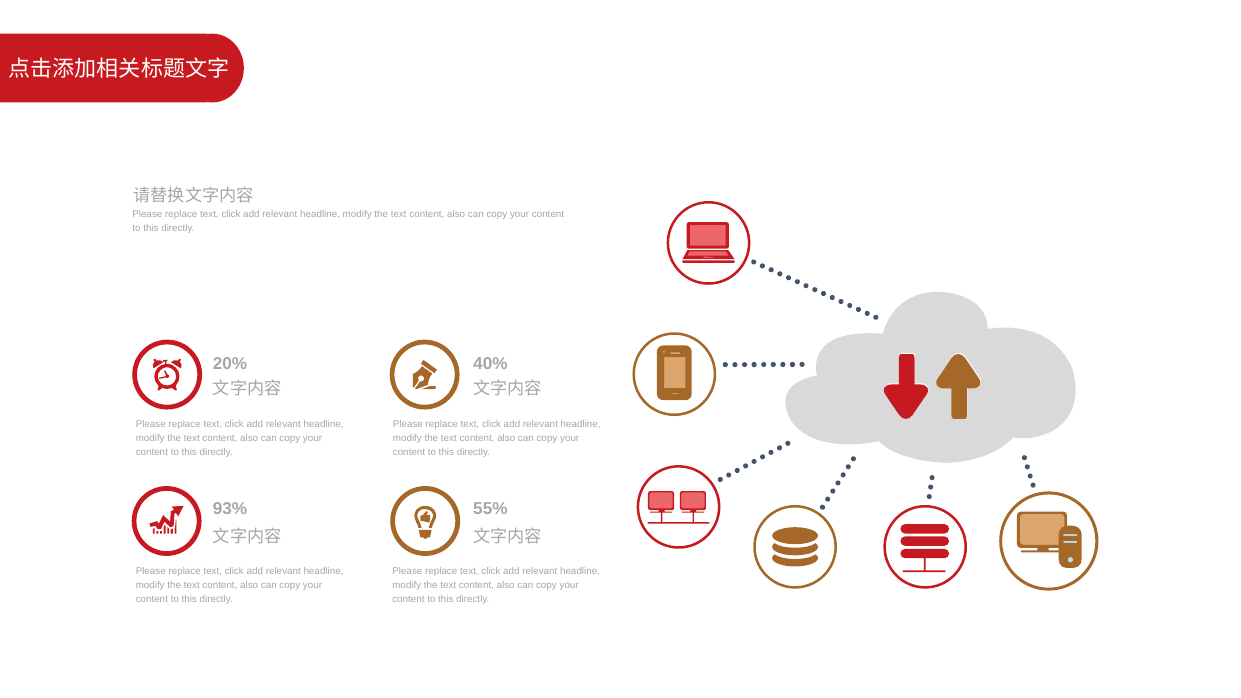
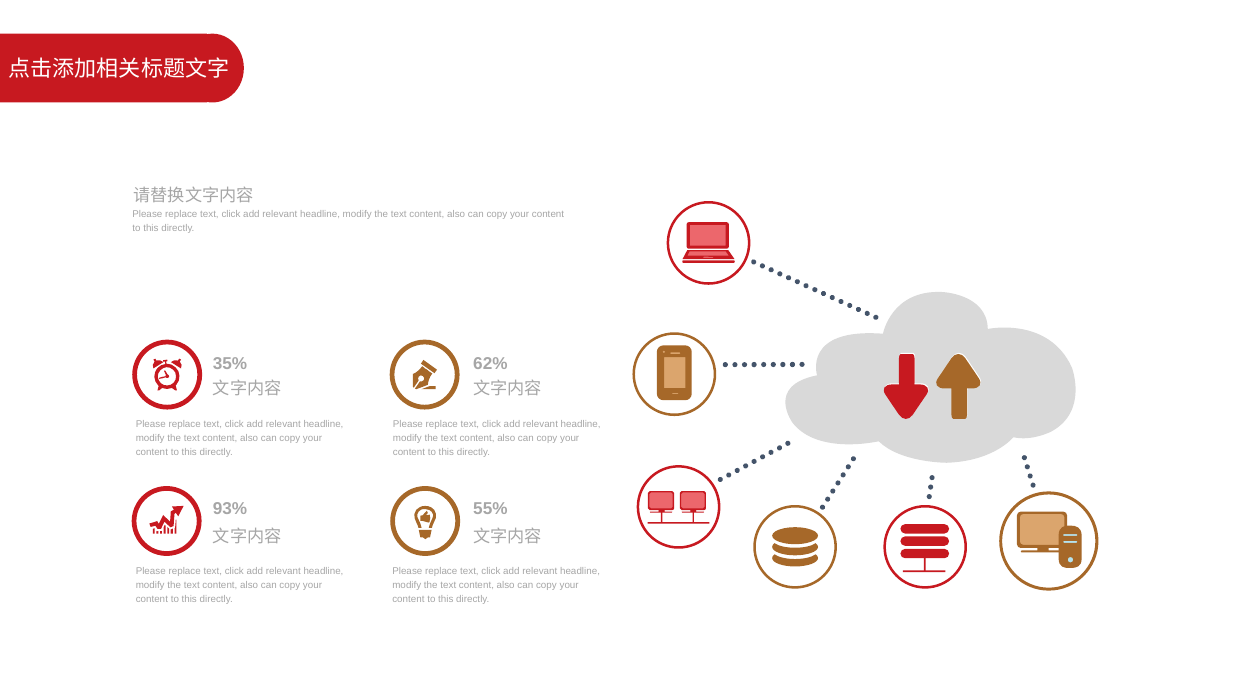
20%: 20% -> 35%
40%: 40% -> 62%
